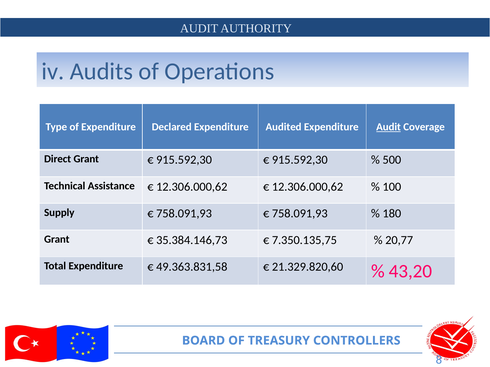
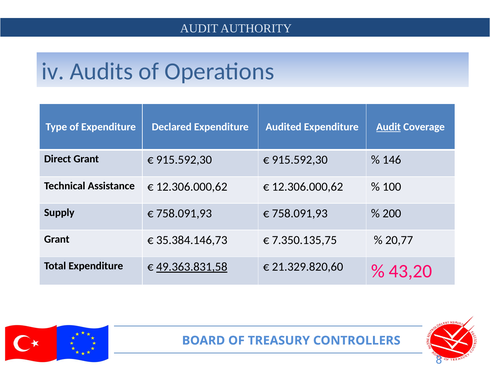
500: 500 -> 146
180: 180 -> 200
49.363.831,58 underline: none -> present
